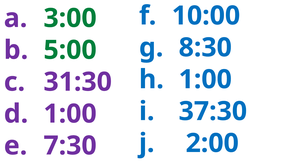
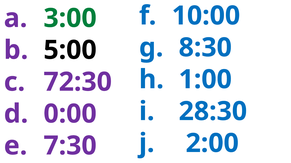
5:00 colour: green -> black
31:30: 31:30 -> 72:30
37:30: 37:30 -> 28:30
1:00 at (70, 114): 1:00 -> 0:00
